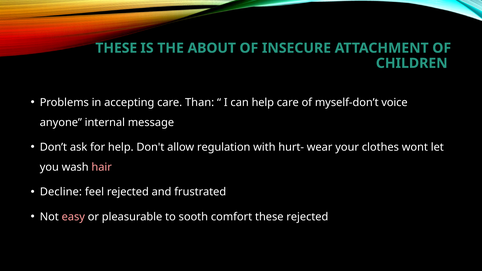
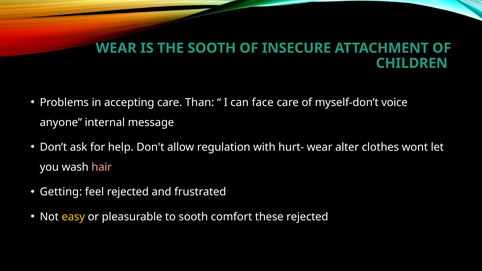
THESE at (116, 48): THESE -> WEAR
THE ABOUT: ABOUT -> SOOTH
can help: help -> face
your: your -> alter
Decline: Decline -> Getting
easy colour: pink -> yellow
